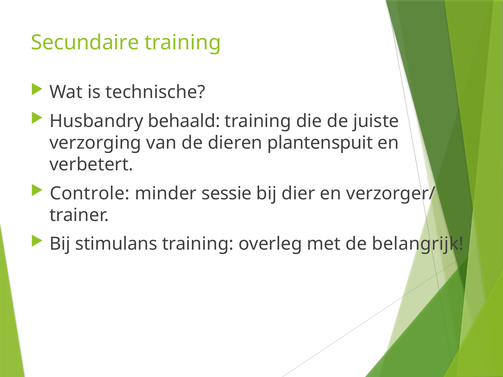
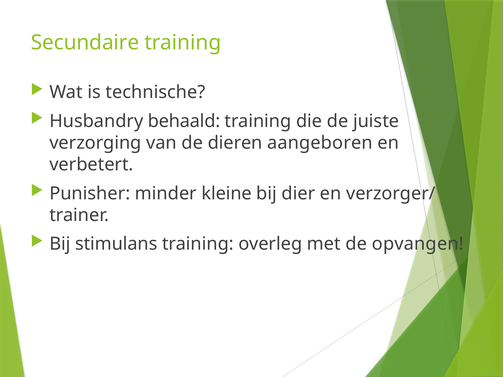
plantenspuit: plantenspuit -> aangeboren
Controle: Controle -> Punisher
sessie: sessie -> kleine
belangrijk: belangrijk -> opvangen
